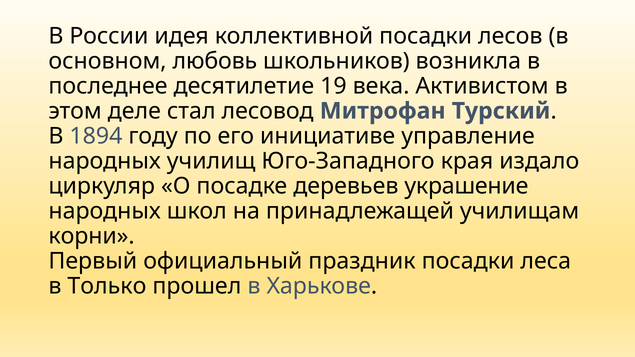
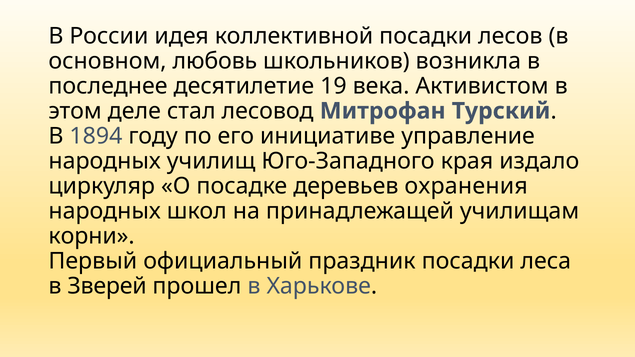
украшение: украшение -> охранения
Только: Только -> Зверей
